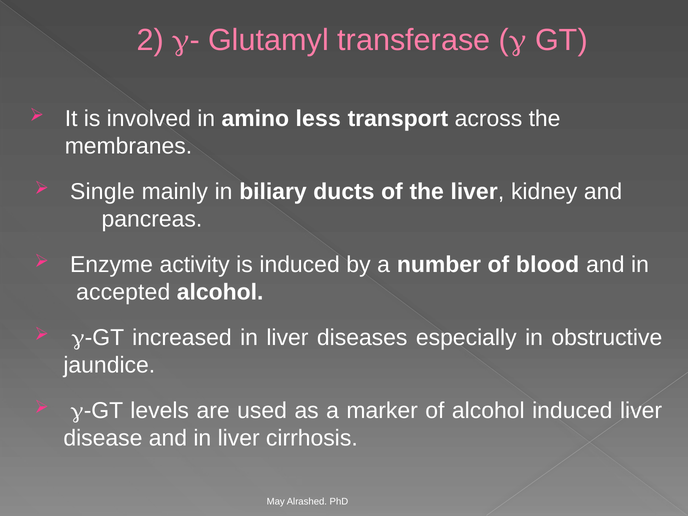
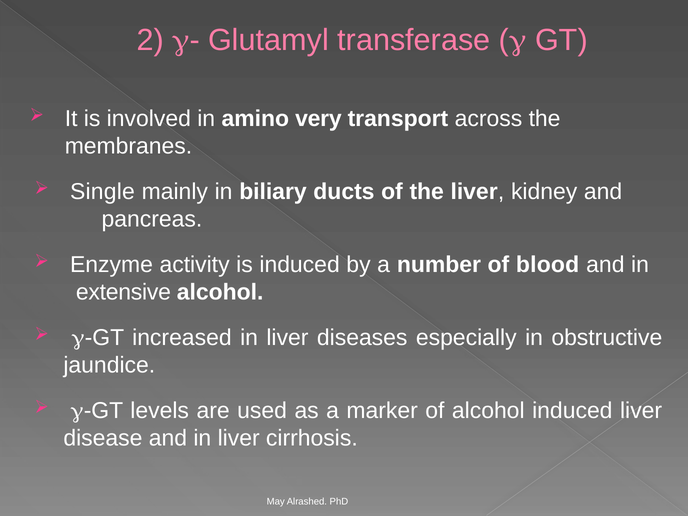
less: less -> very
accepted: accepted -> extensive
